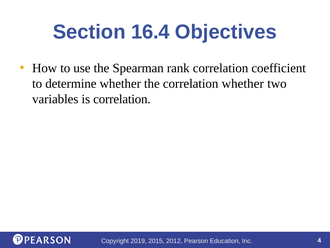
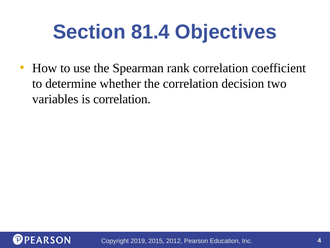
16.4: 16.4 -> 81.4
correlation whether: whether -> decision
